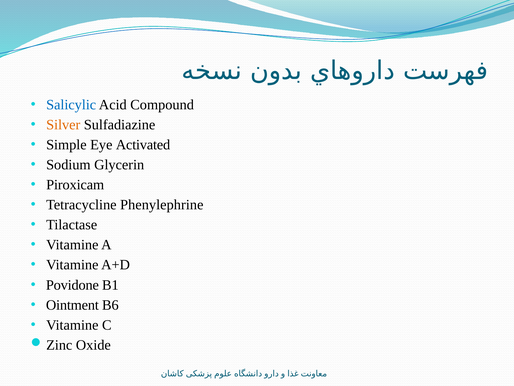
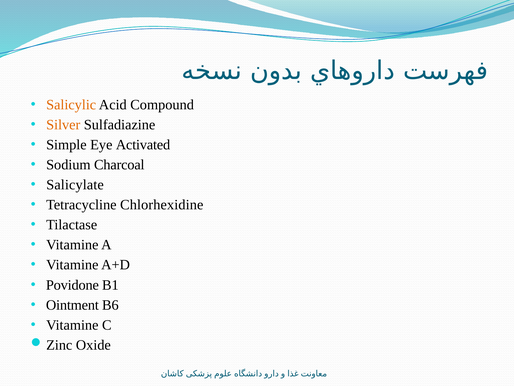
Salicylic colour: blue -> orange
Glycerin: Glycerin -> Charcoal
Piroxicam: Piroxicam -> Salicylate
Phenylephrine: Phenylephrine -> Chlorhexidine
